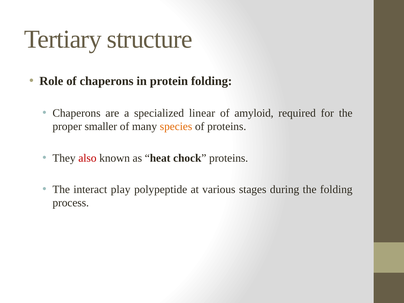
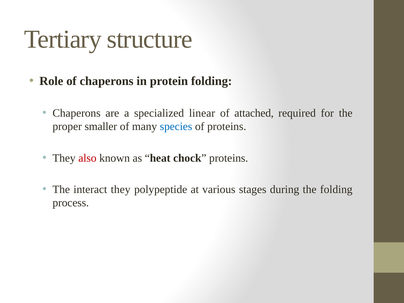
amyloid: amyloid -> attached
species colour: orange -> blue
interact play: play -> they
